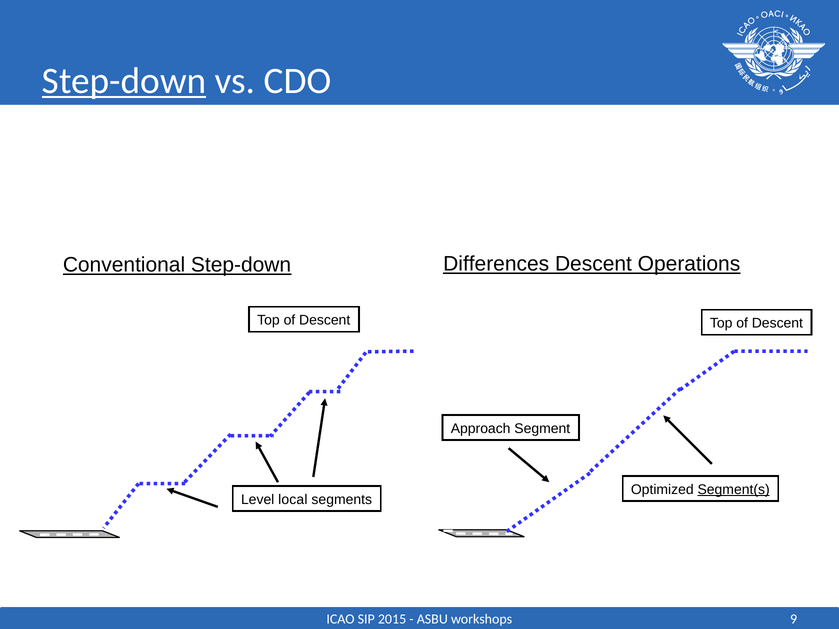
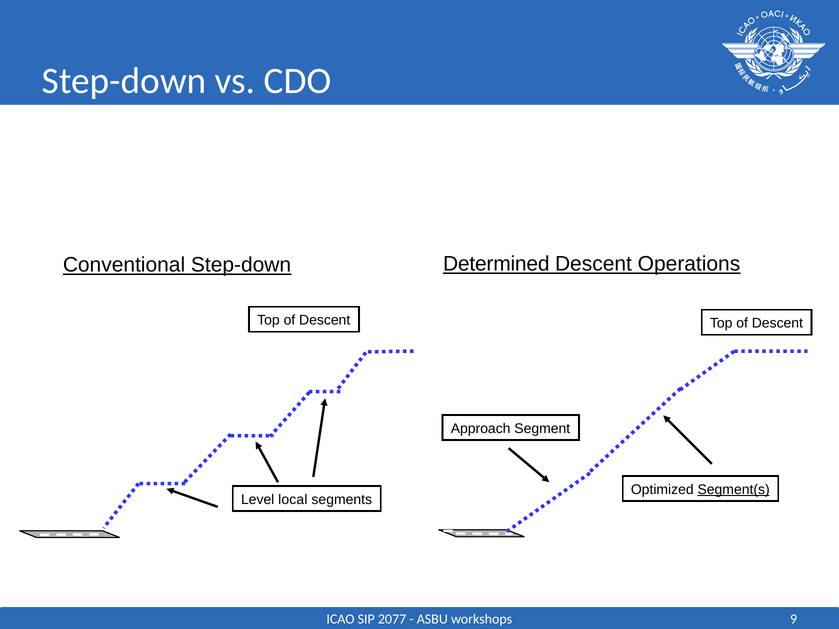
Step-down at (124, 81) underline: present -> none
Differences: Differences -> Determined
2015: 2015 -> 2077
